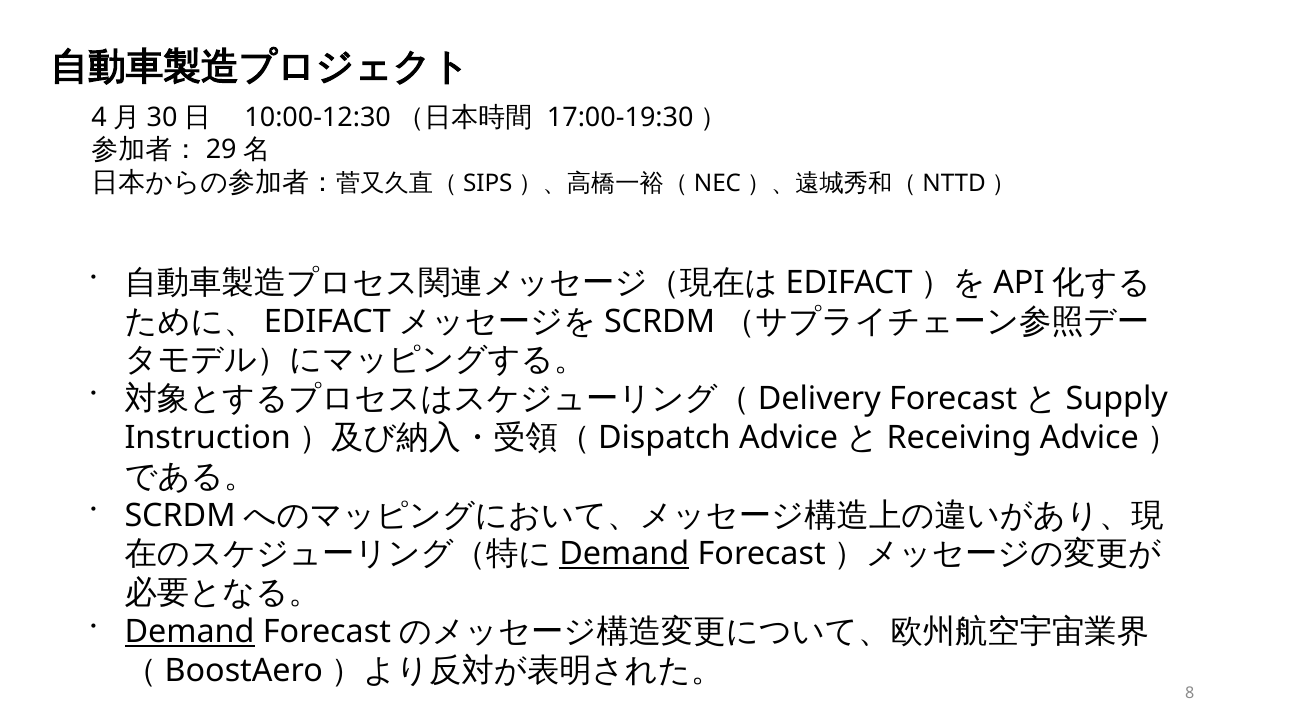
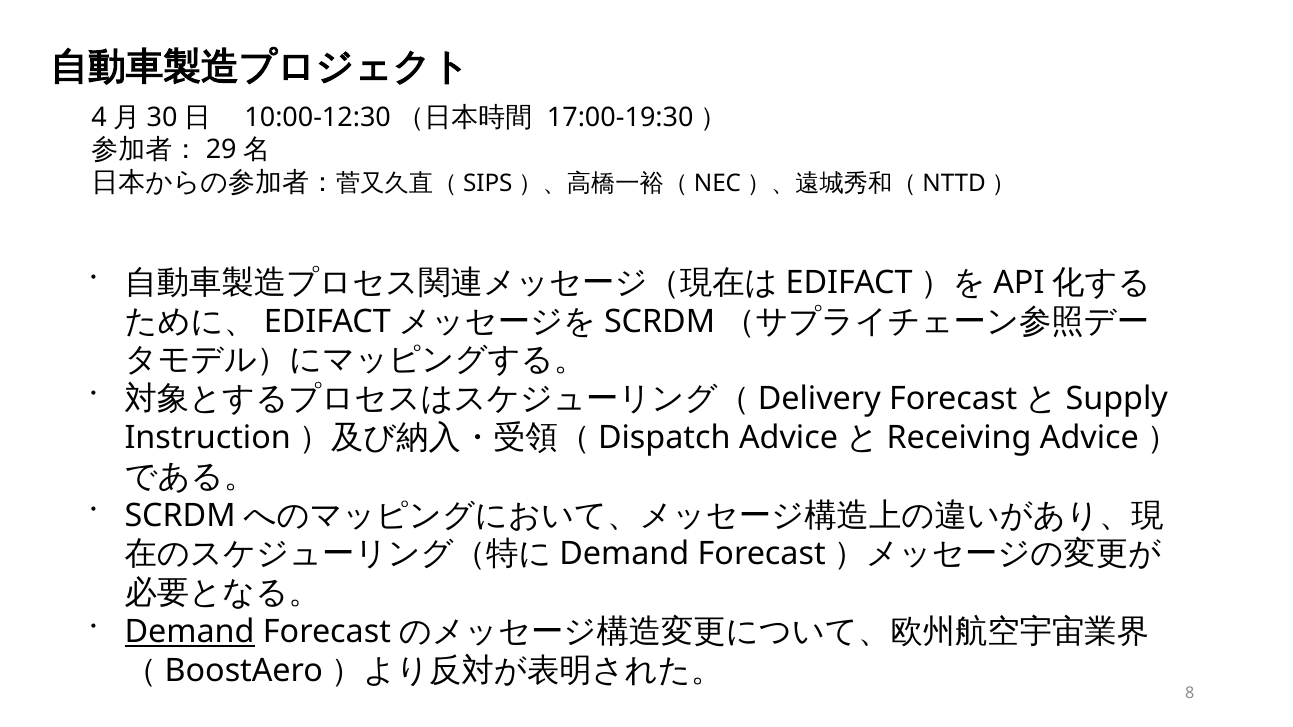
Demand at (624, 554) underline: present -> none
